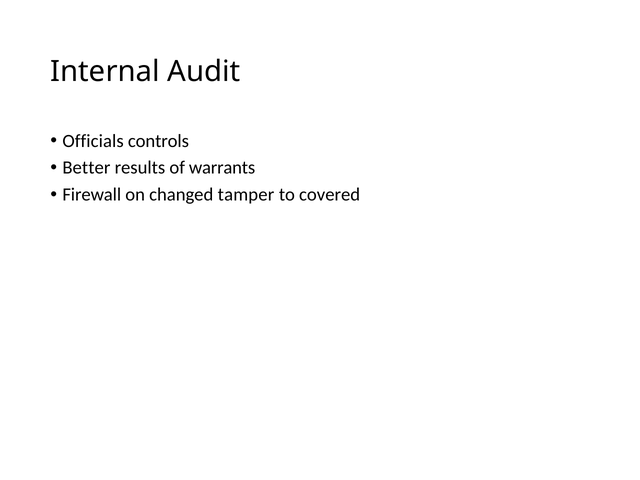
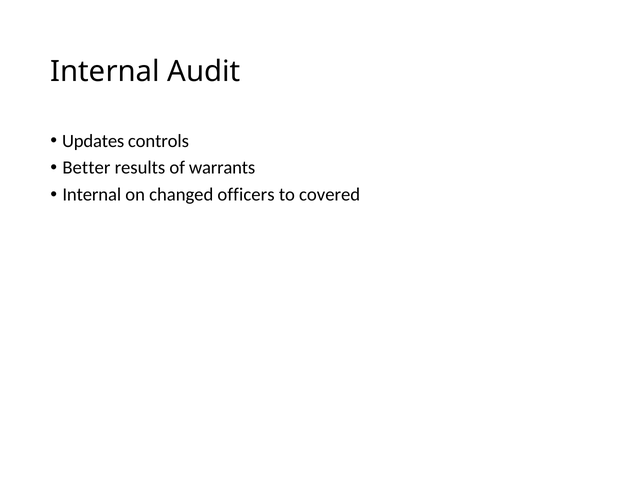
Officials: Officials -> Updates
Firewall at (92, 195): Firewall -> Internal
tamper: tamper -> officers
